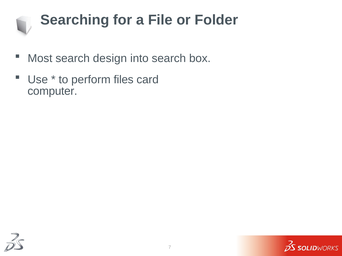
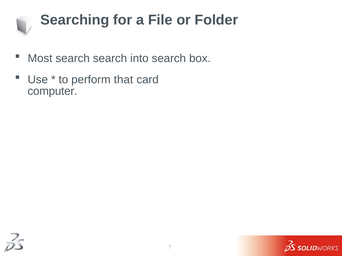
search design: design -> search
files: files -> that
